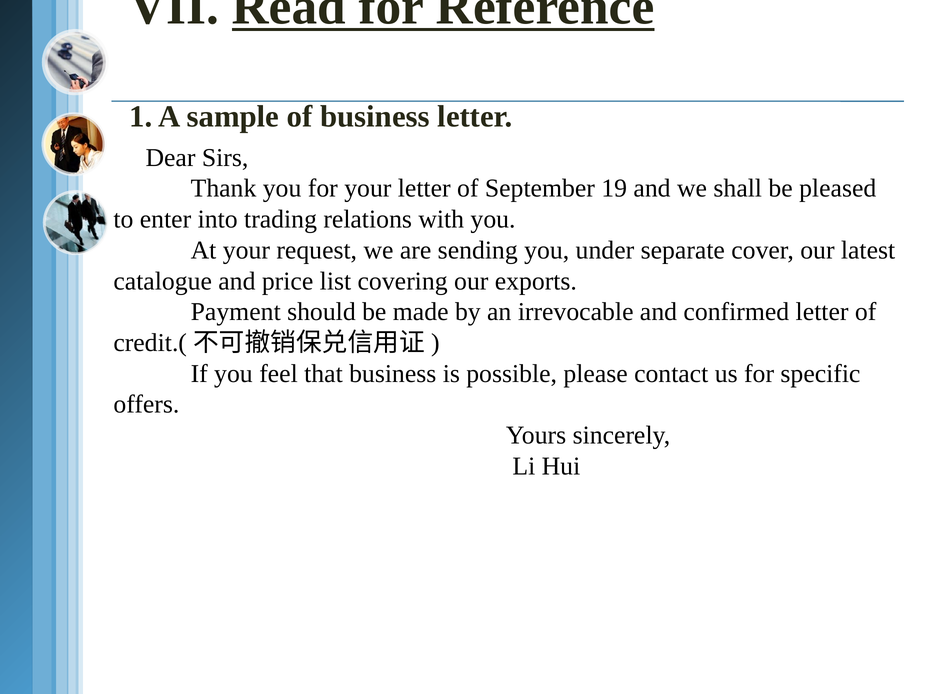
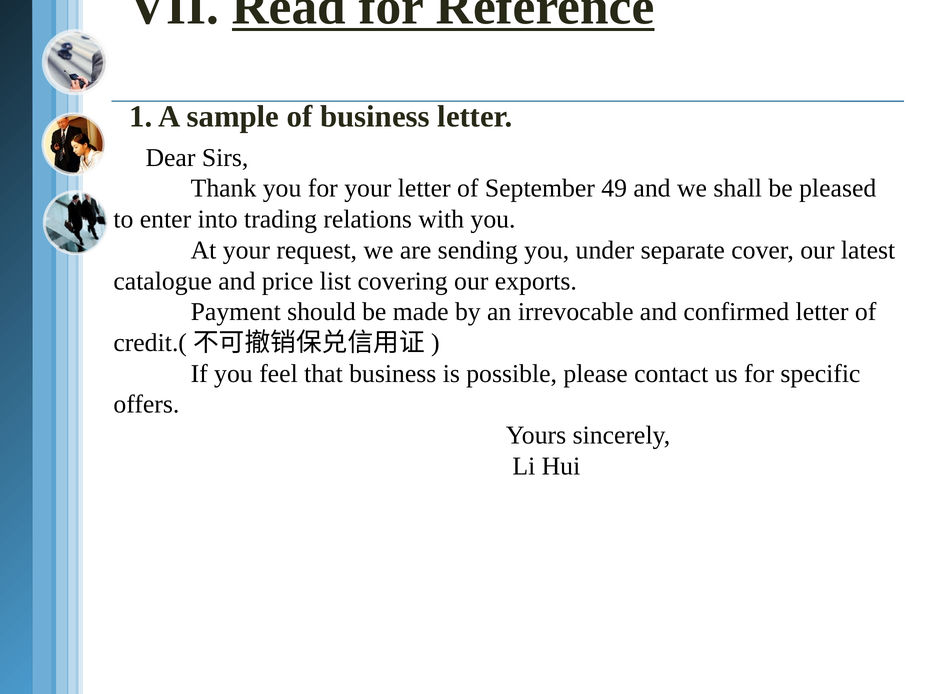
19: 19 -> 49
